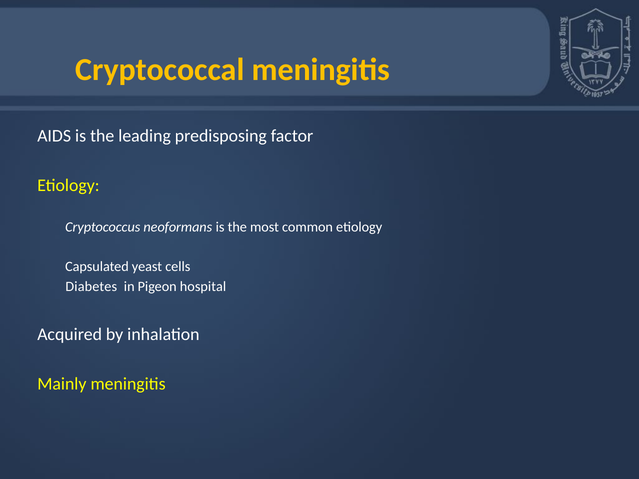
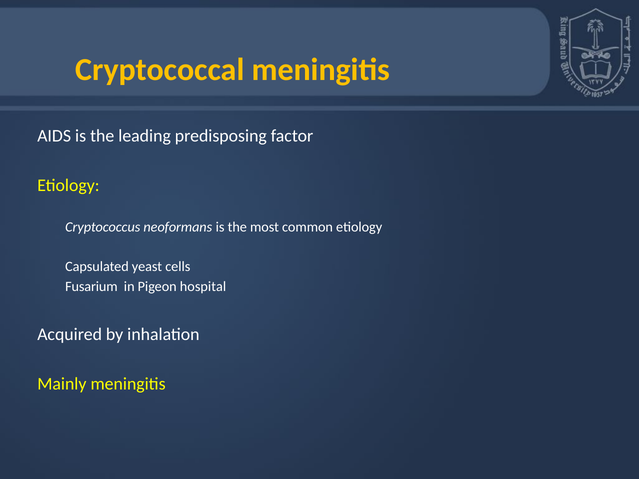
Diabetes: Diabetes -> Fusarium
